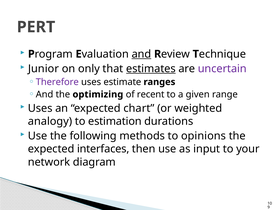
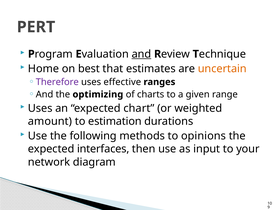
Junior: Junior -> Home
only: only -> best
estimates underline: present -> none
uncertain colour: purple -> orange
estimate: estimate -> effective
recent: recent -> charts
analogy: analogy -> amount
